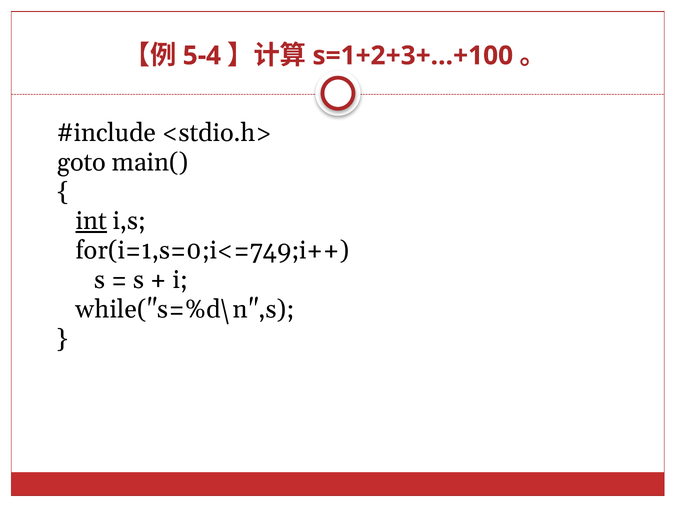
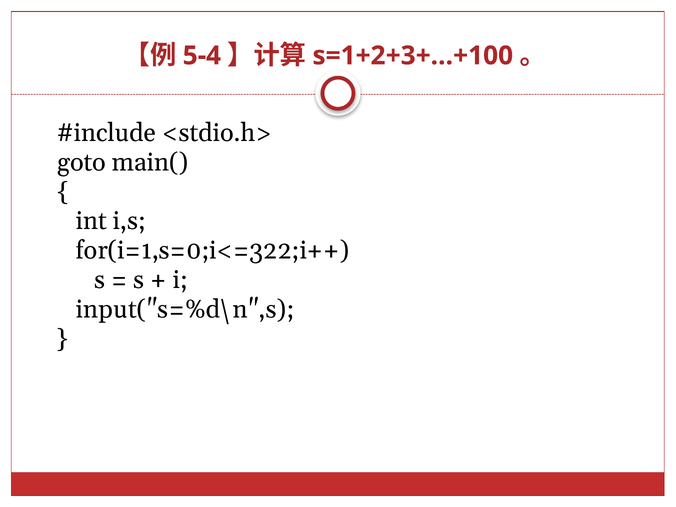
int underline: present -> none
for(i=1,s=0;i<=749;i++: for(i=1,s=0;i<=749;i++ -> for(i=1,s=0;i<=322;i++
while("s=%d\n",s: while("s=%d\n",s -> input("s=%d\n",s
